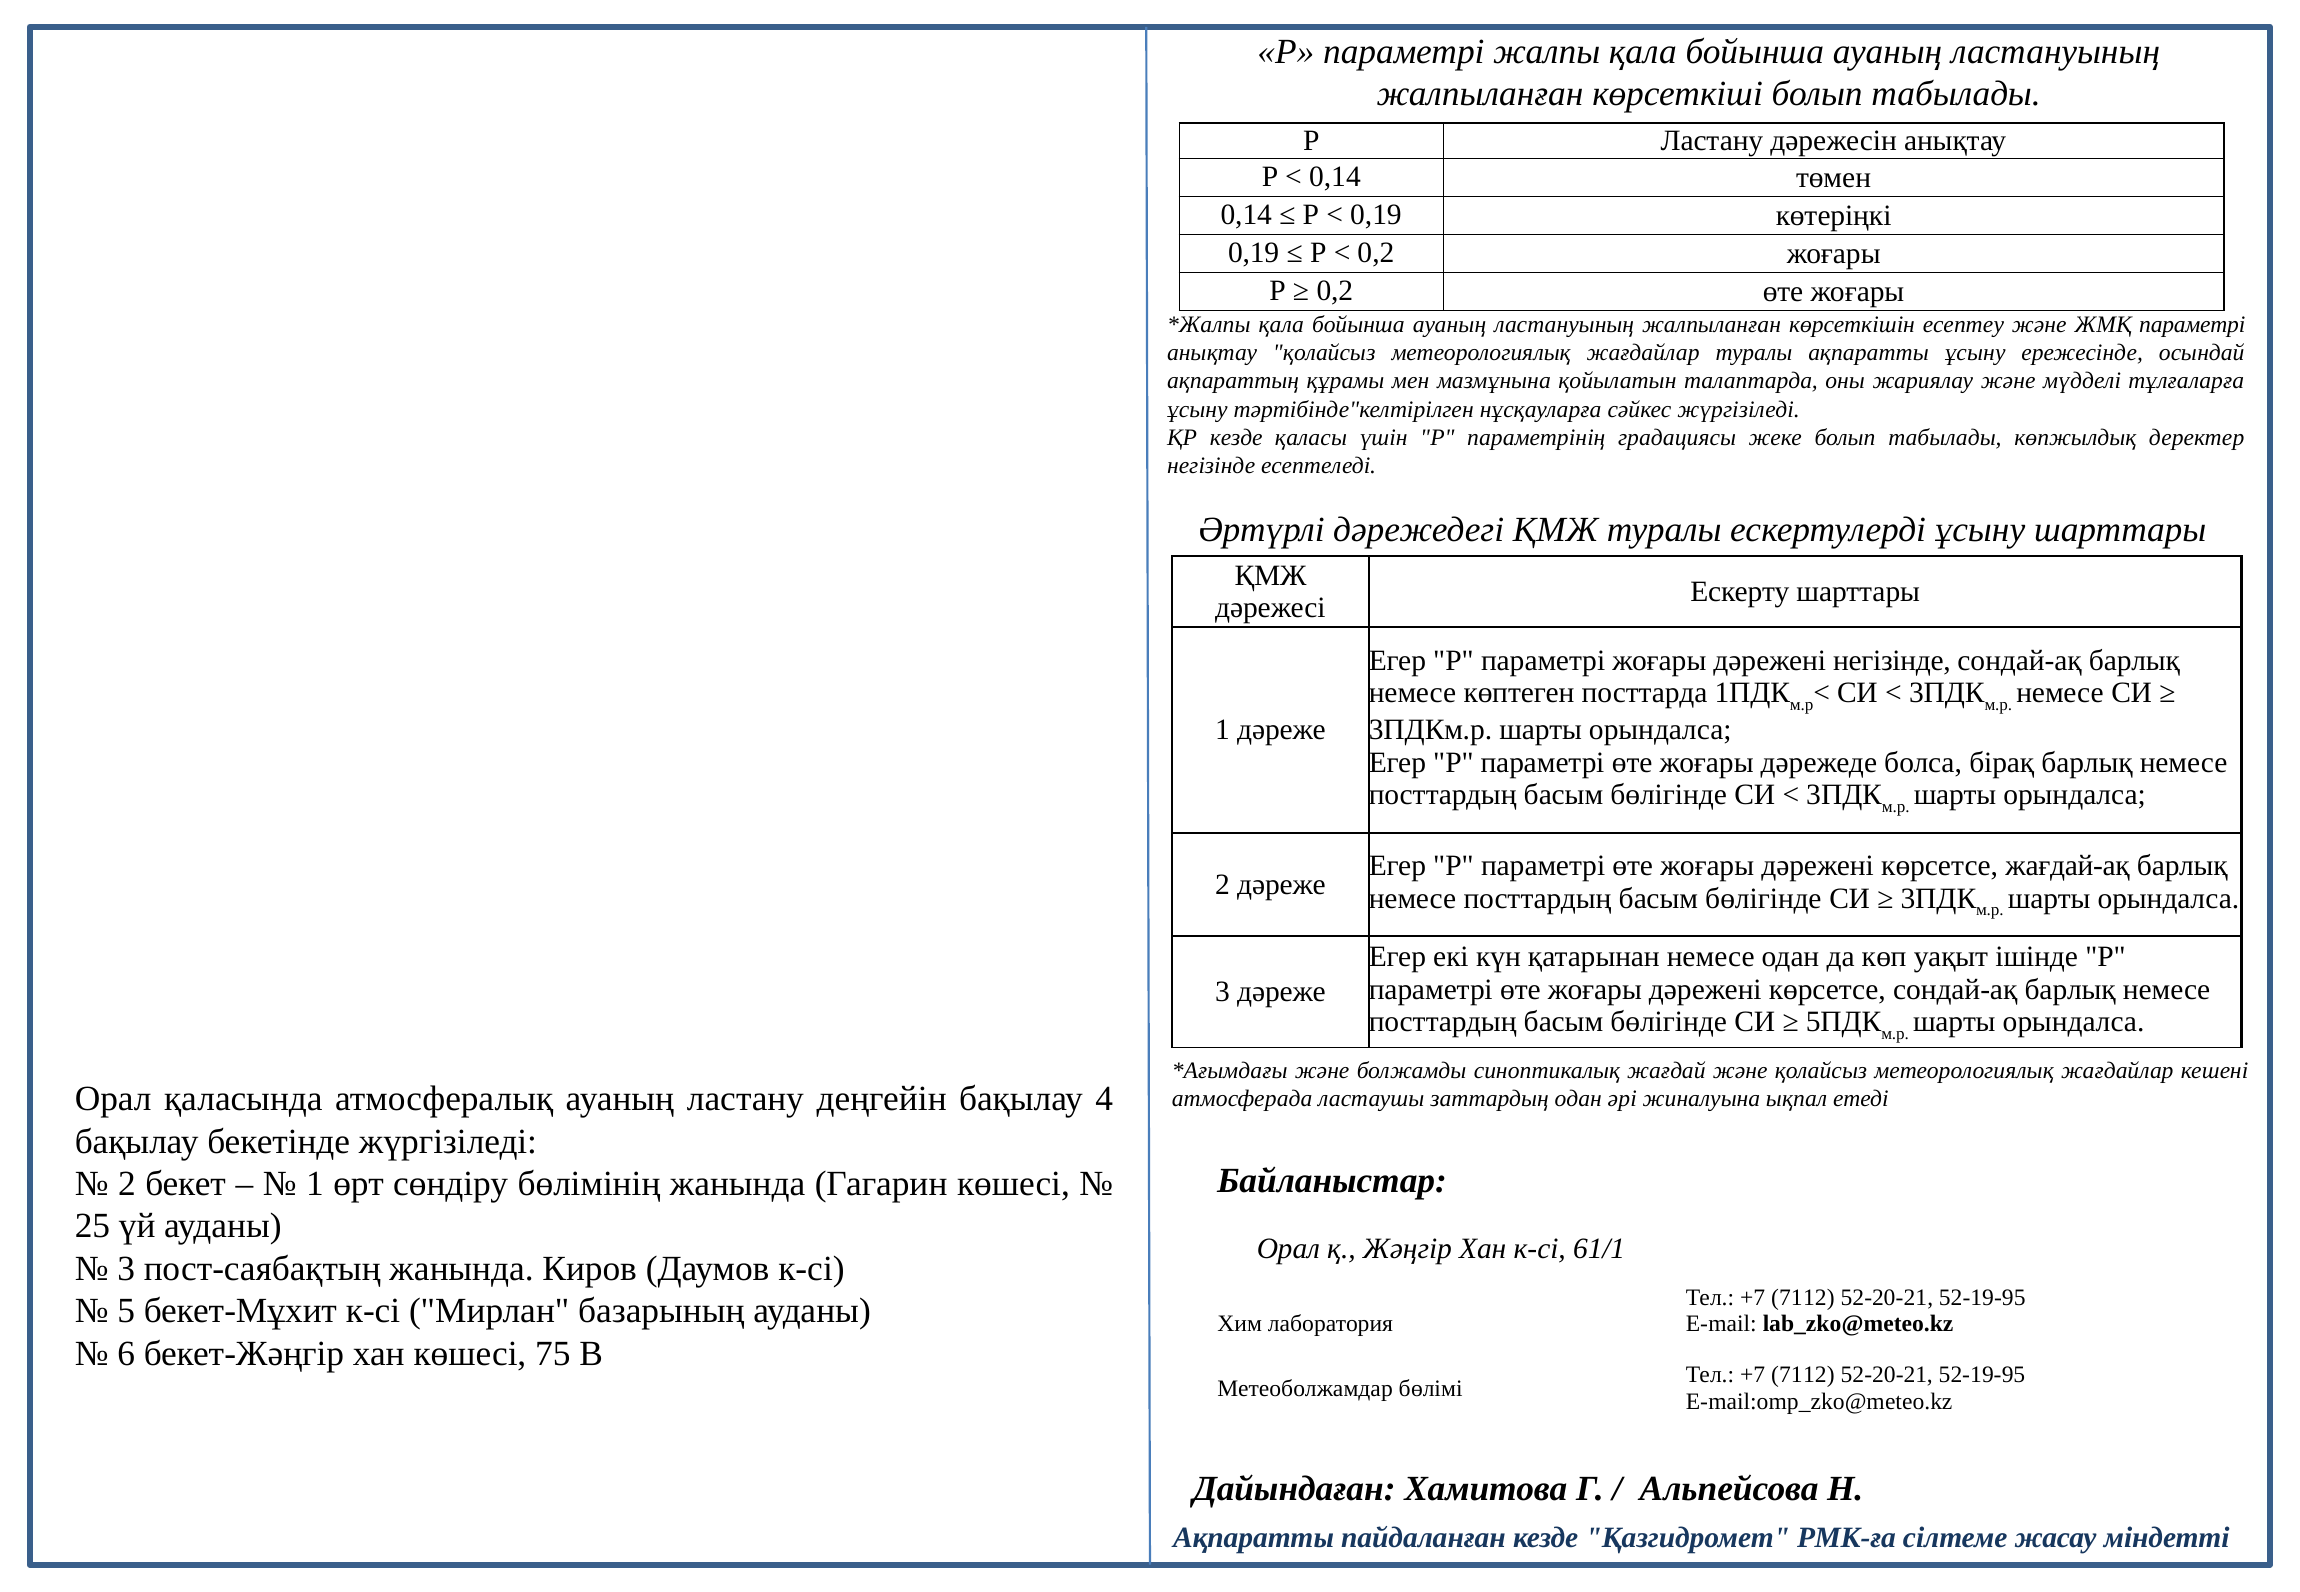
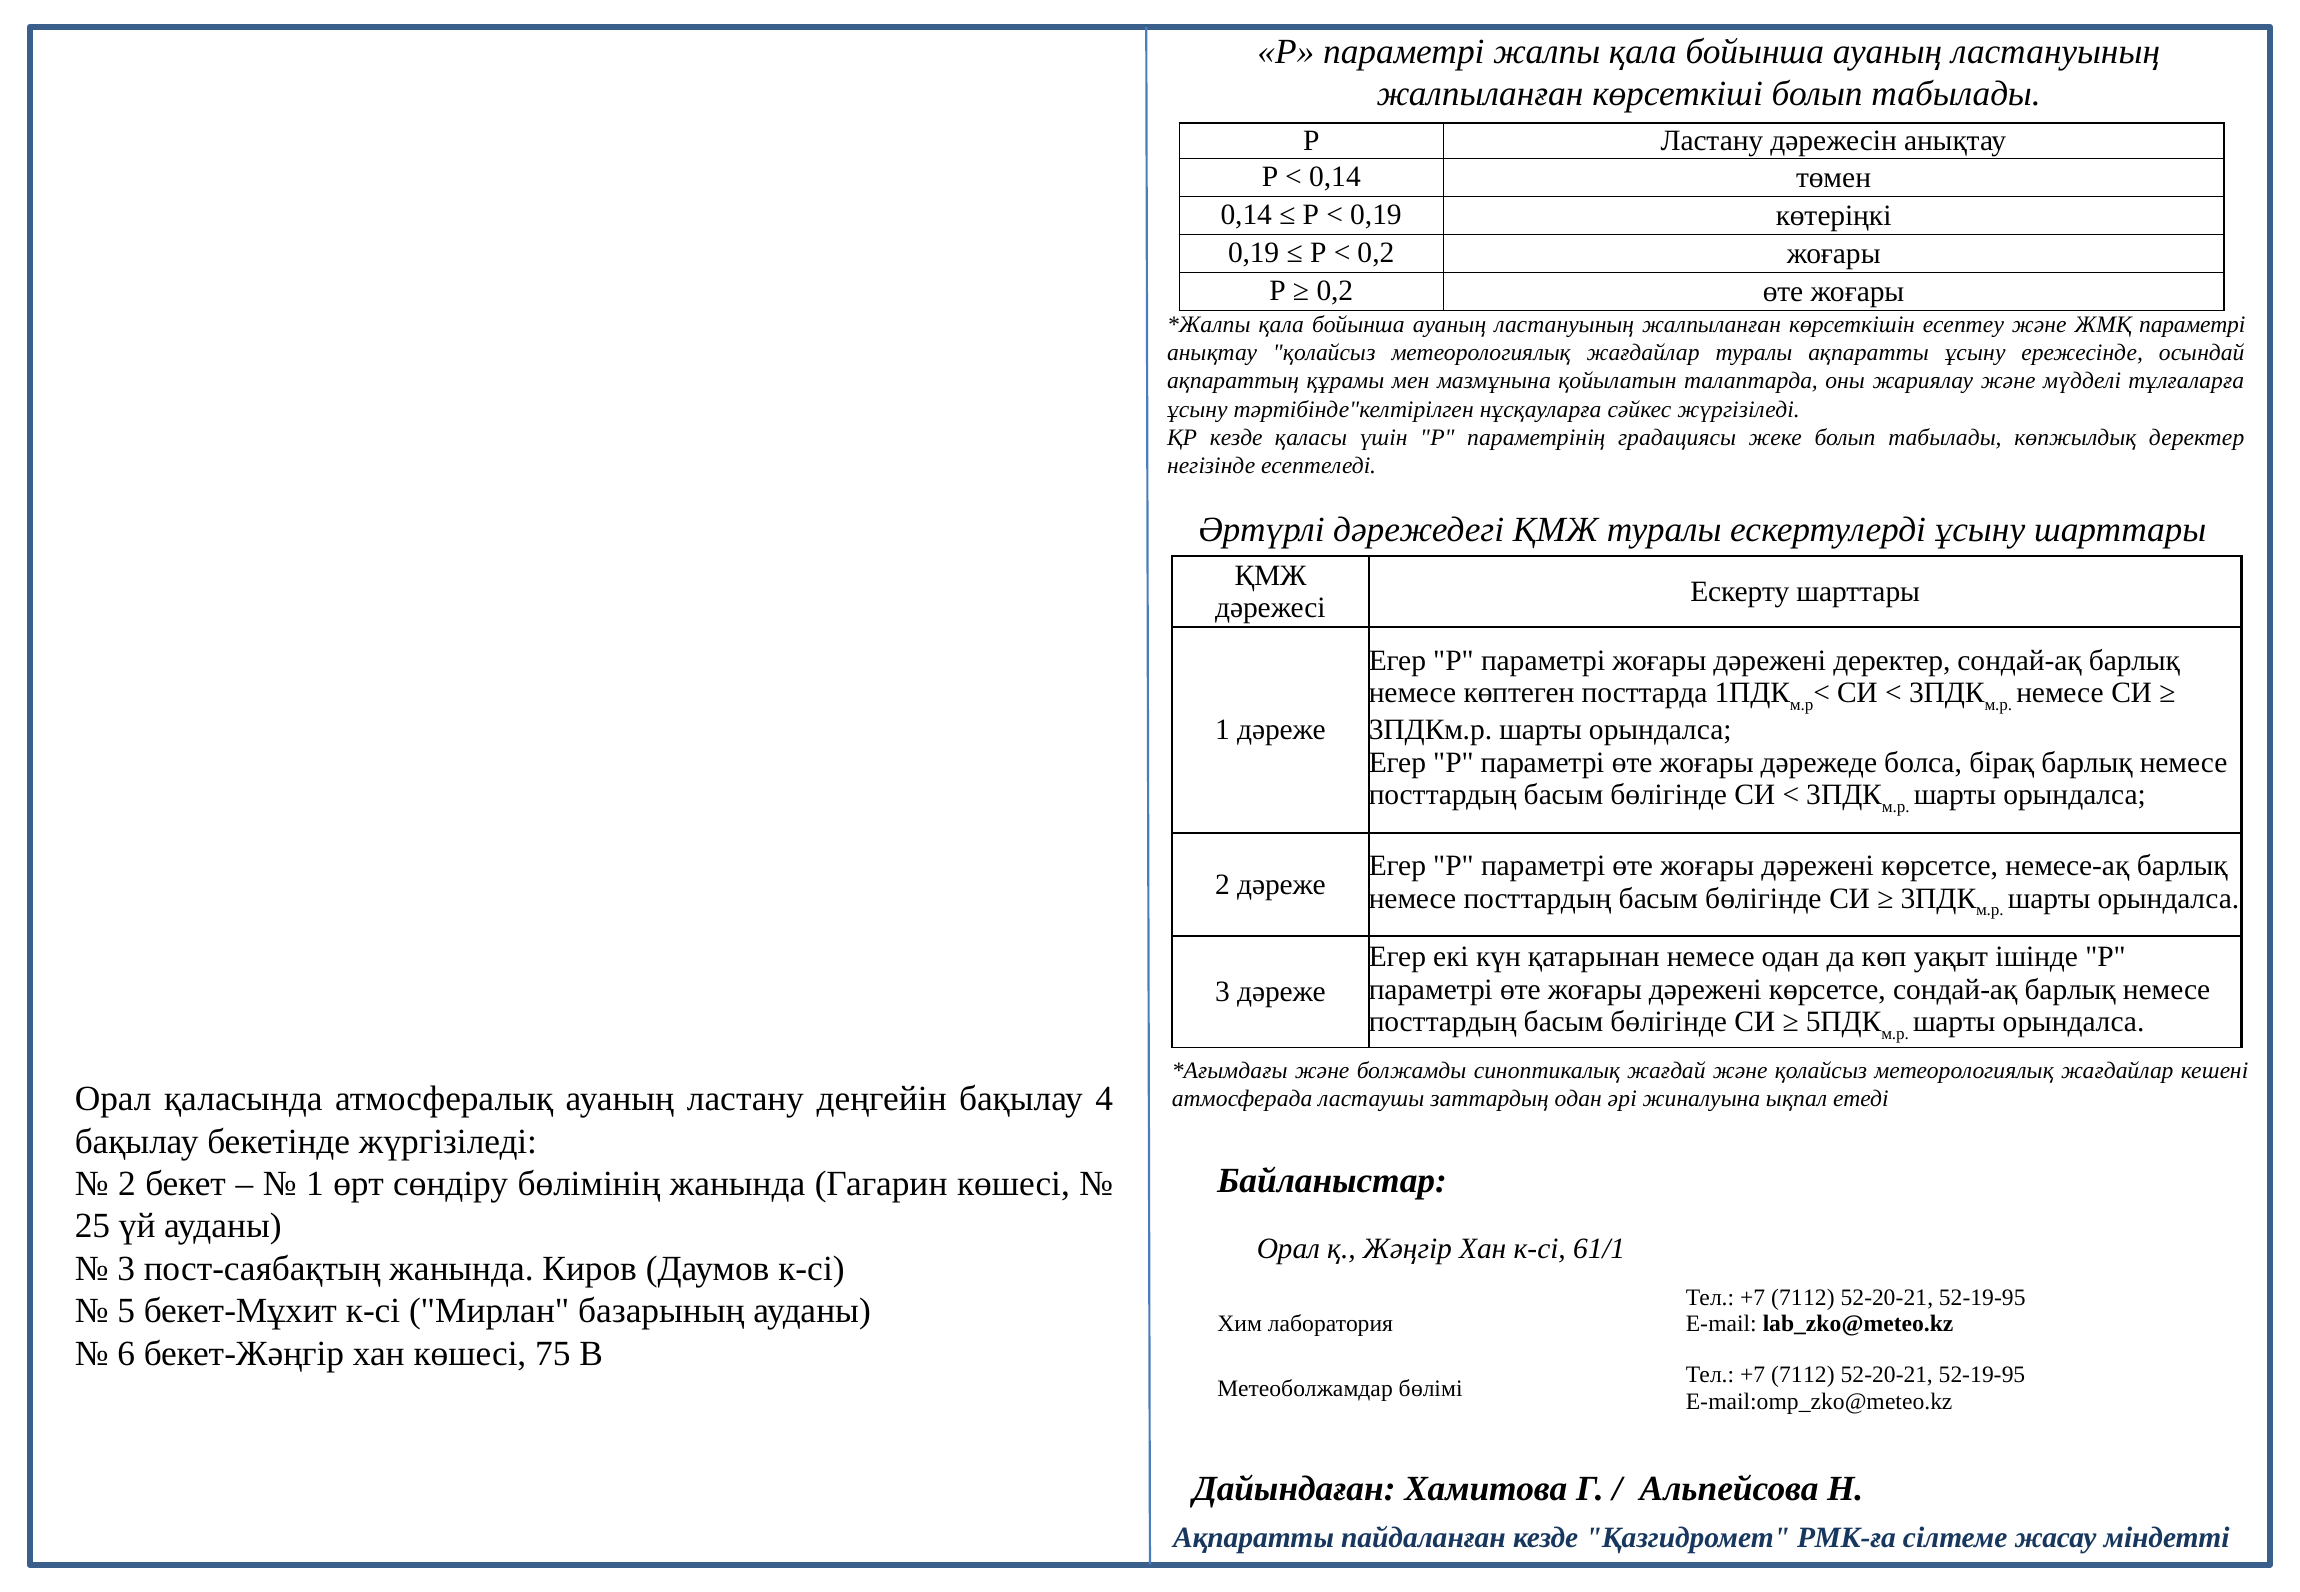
дәрежені негізінде: негізінде -> деректер
жағдай-ақ: жағдай-ақ -> немесе-ақ
